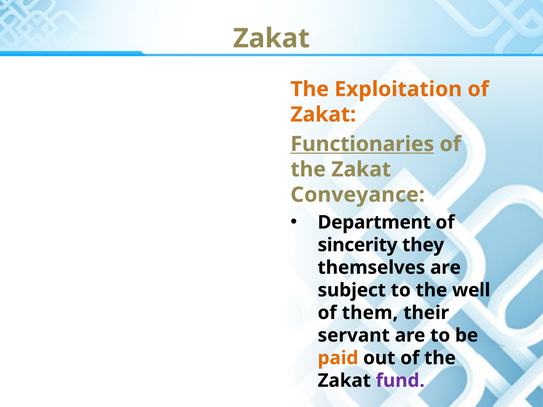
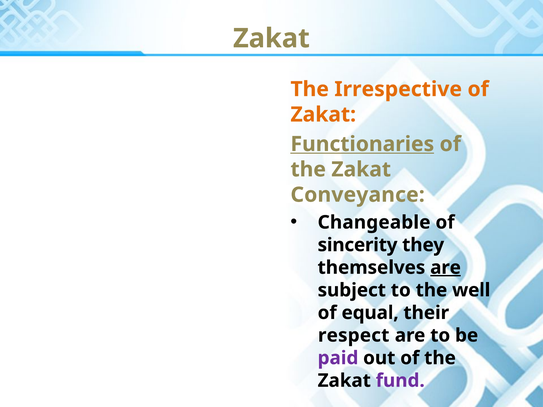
Exploitation: Exploitation -> Irrespective
Department: Department -> Changeable
are at (446, 268) underline: none -> present
them: them -> equal
servant: servant -> respect
paid colour: orange -> purple
